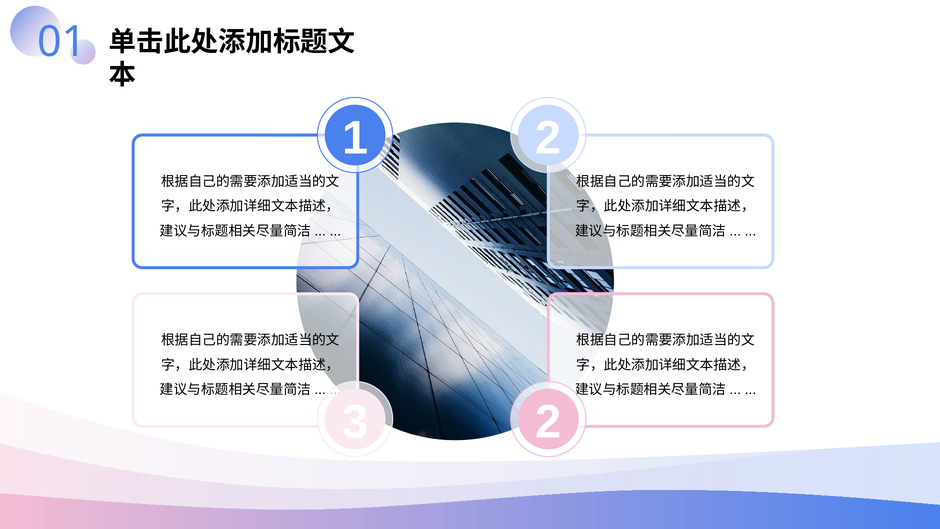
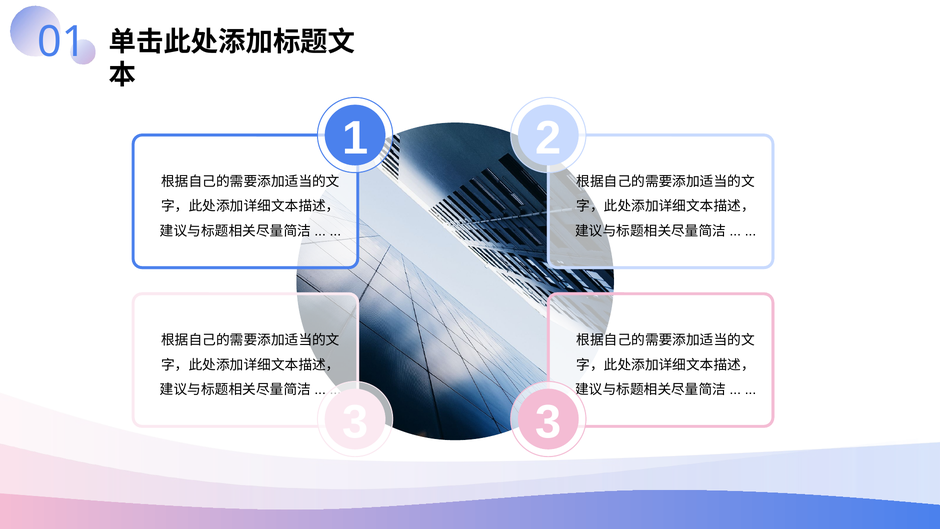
3 2: 2 -> 3
